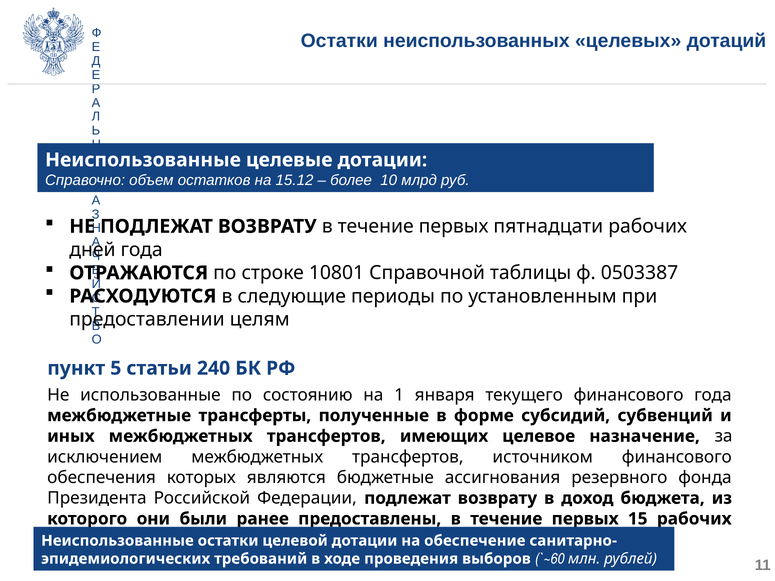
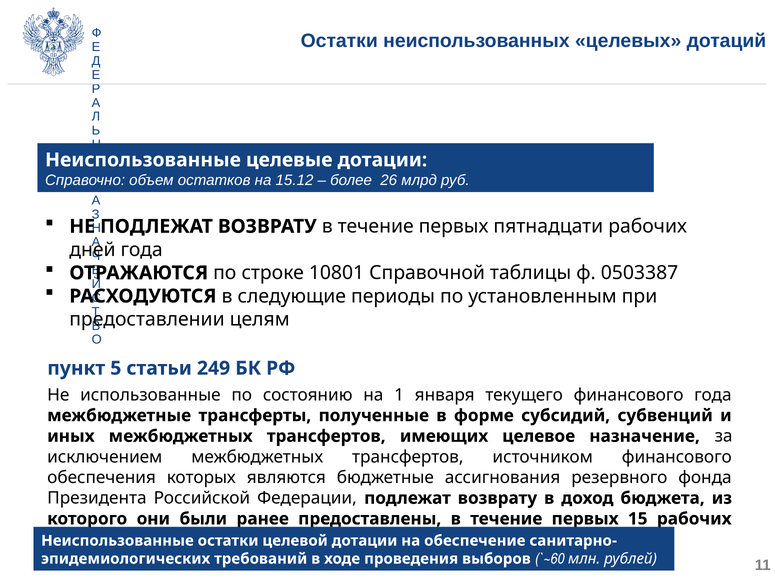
10: 10 -> 26
240: 240 -> 249
